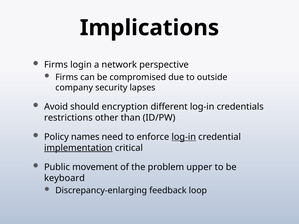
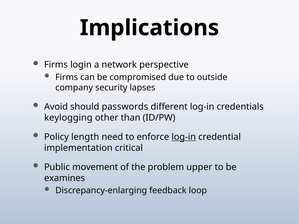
encryption: encryption -> passwords
restrictions: restrictions -> keylogging
names: names -> length
implementation underline: present -> none
keyboard: keyboard -> examines
